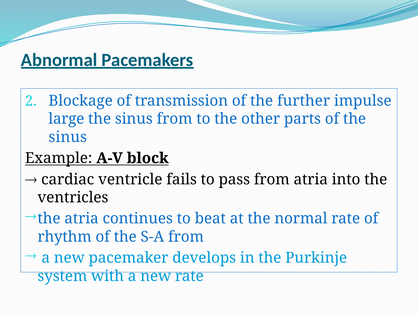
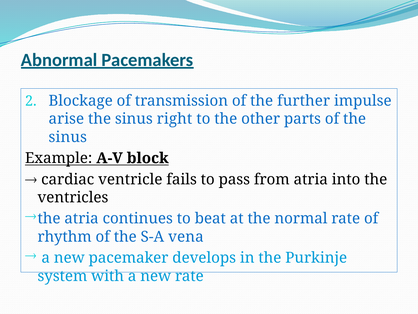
large: large -> arise
sinus from: from -> right
S-A from: from -> vena
